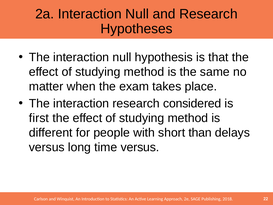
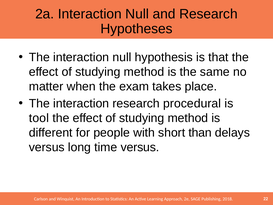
considered: considered -> procedural
first: first -> tool
